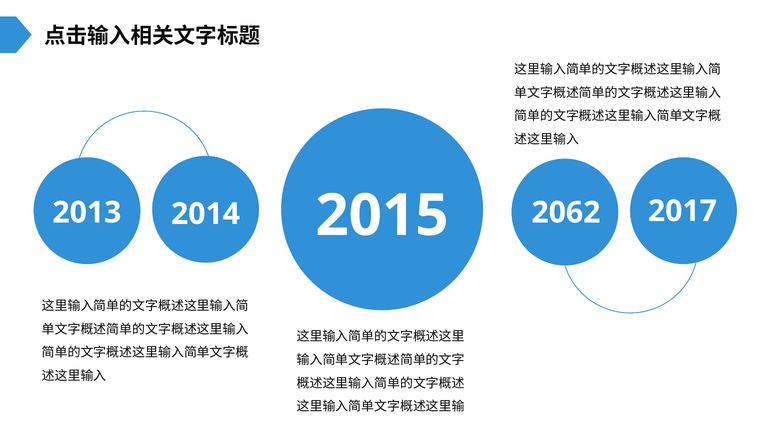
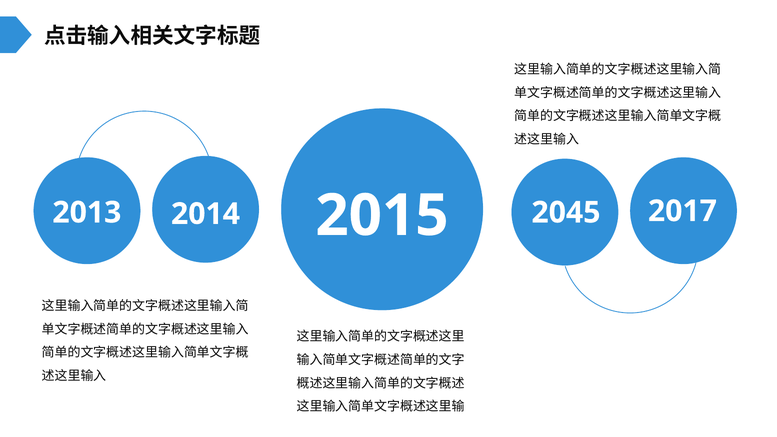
2062: 2062 -> 2045
